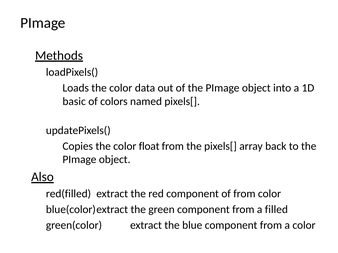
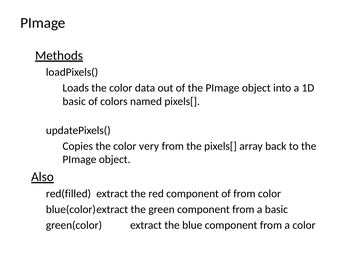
float: float -> very
a filled: filled -> basic
